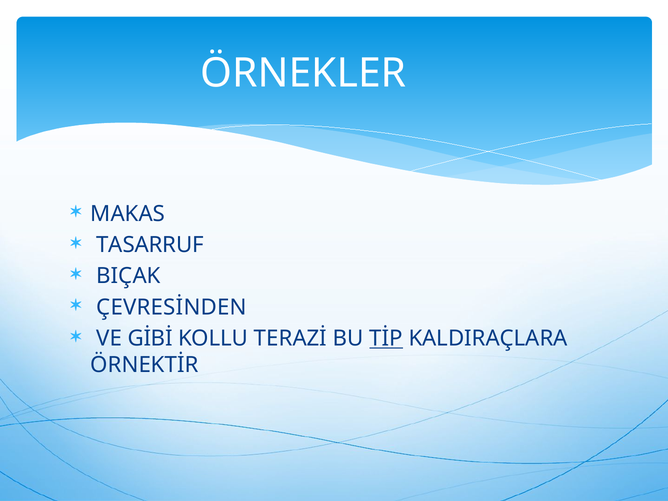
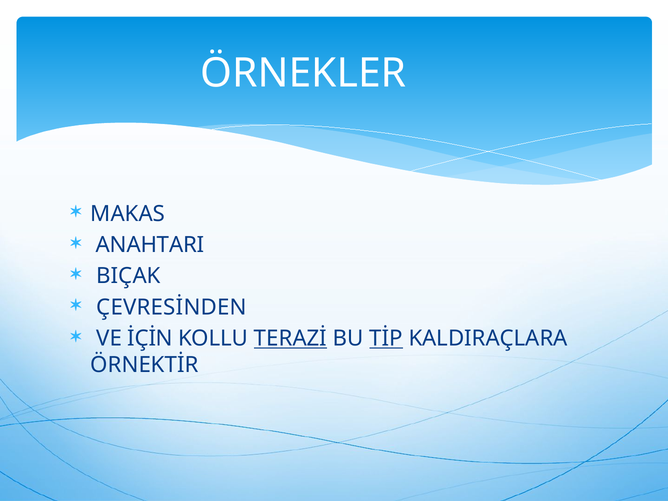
TASARRUF: TASARRUF -> ANAHTARI
GİBİ: GİBİ -> İÇİN
TERAZİ underline: none -> present
